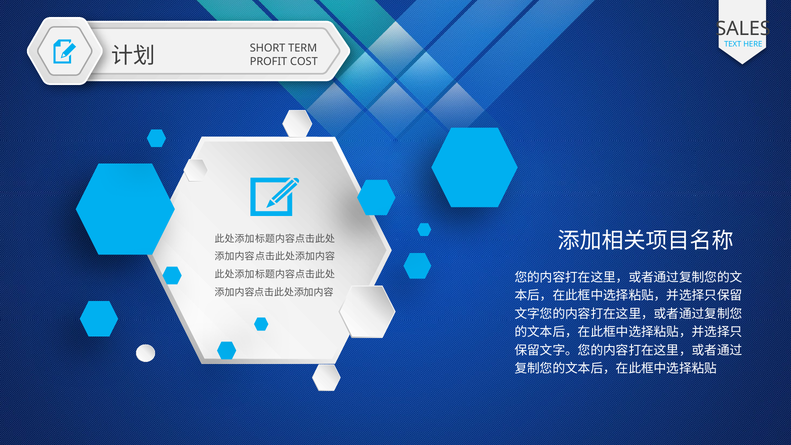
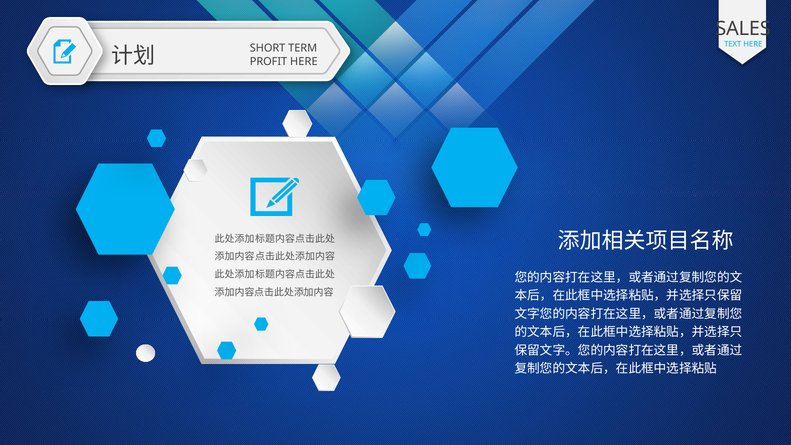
PROFIT COST: COST -> HERE
